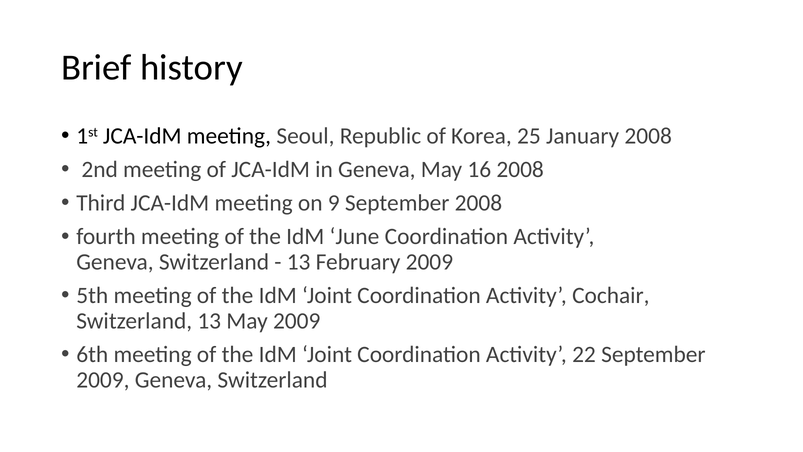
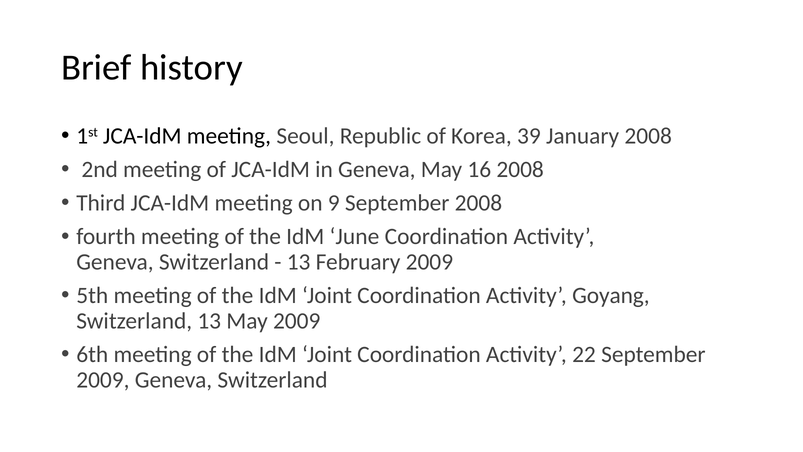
25: 25 -> 39
Cochair: Cochair -> Goyang
